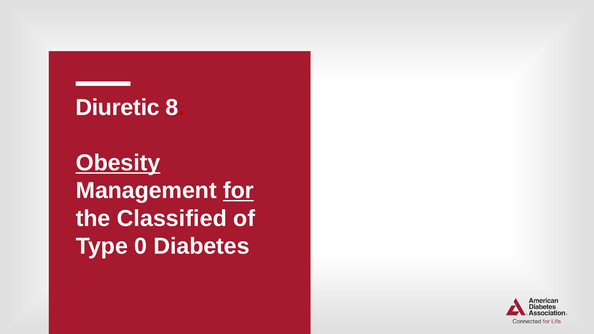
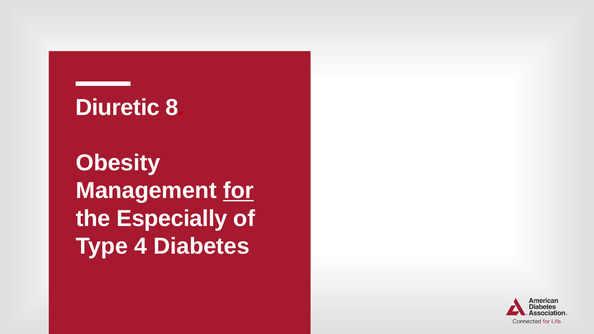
Obesity underline: present -> none
Classified: Classified -> Especially
0: 0 -> 4
